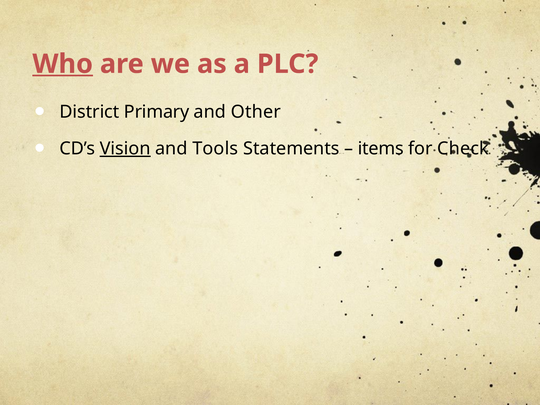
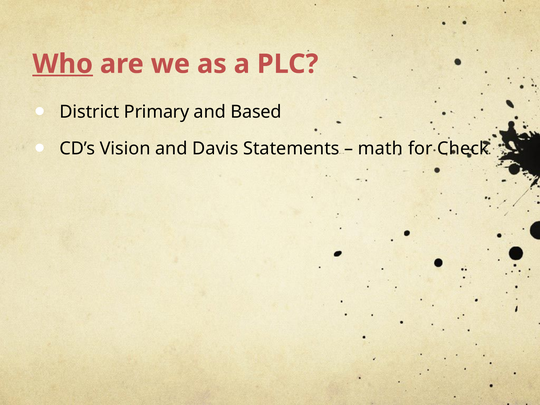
Other: Other -> Based
Vision underline: present -> none
Tools: Tools -> Davis
items: items -> math
